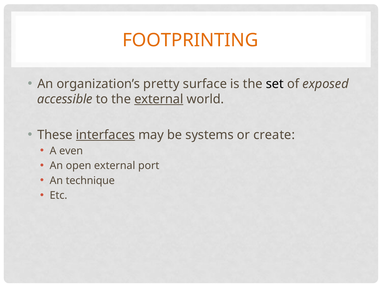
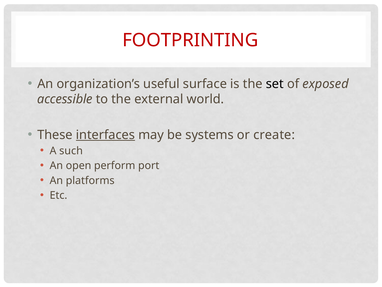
FOOTPRINTING colour: orange -> red
pretty: pretty -> useful
external at (159, 99) underline: present -> none
even: even -> such
open external: external -> perform
technique: technique -> platforms
